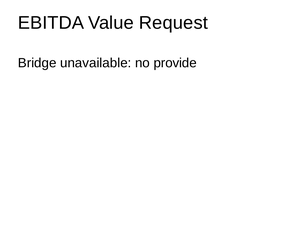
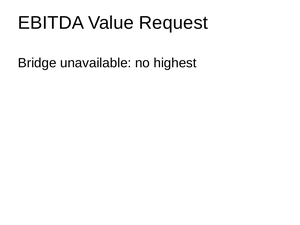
provide: provide -> highest
